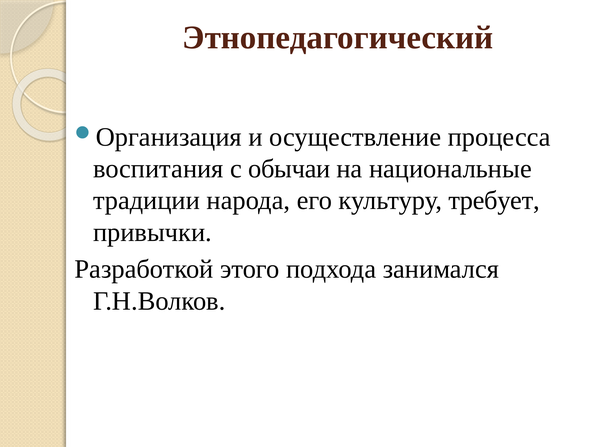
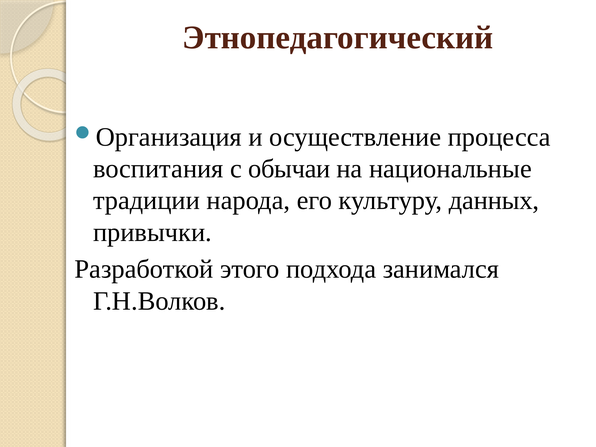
требует: требует -> данных
